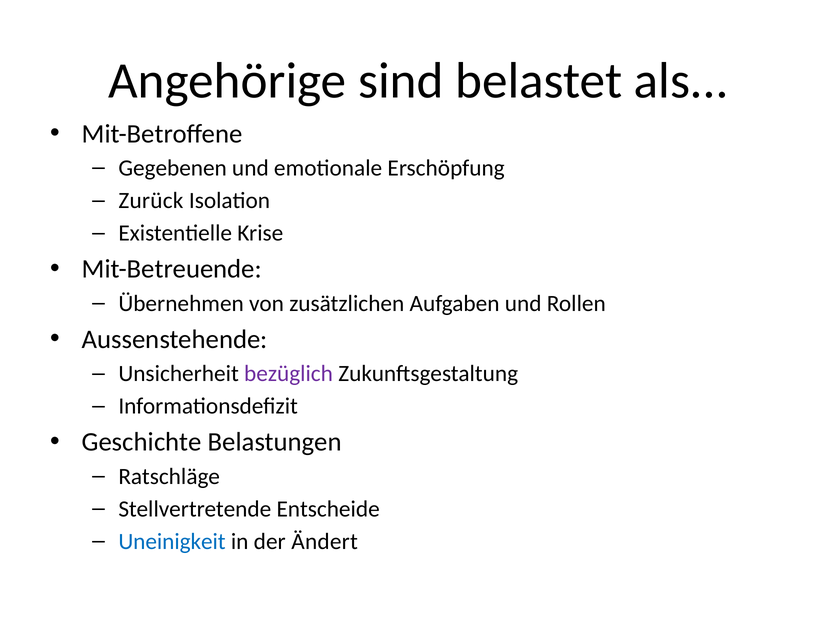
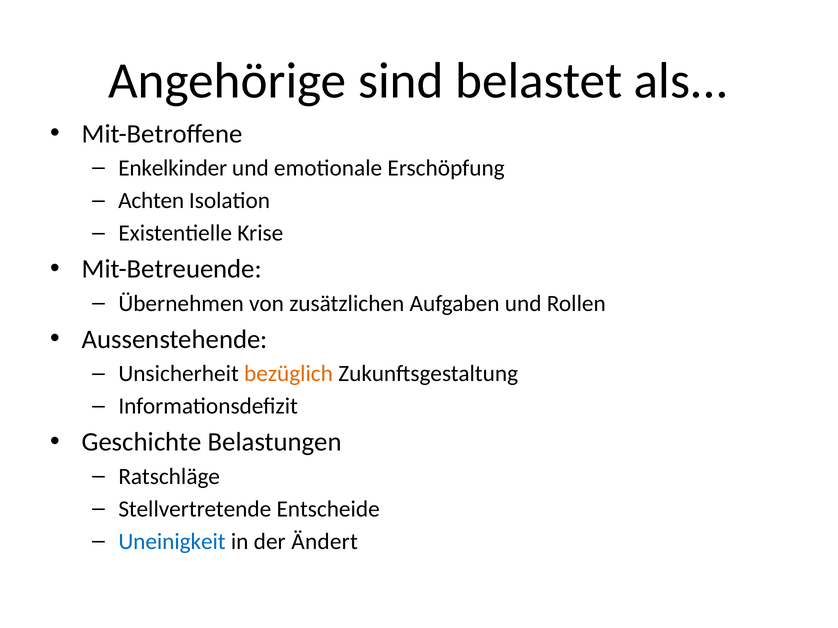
Gegebenen: Gegebenen -> Enkelkinder
Zurück: Zurück -> Achten
bezüglich colour: purple -> orange
